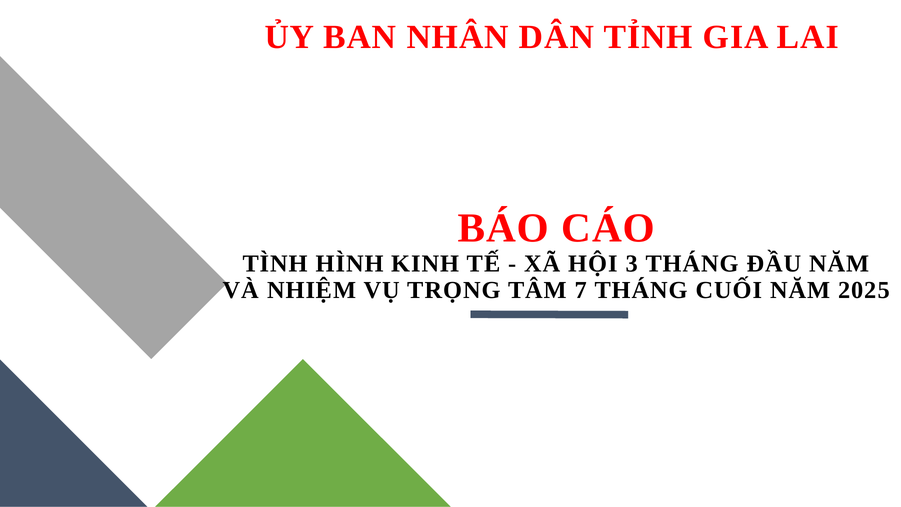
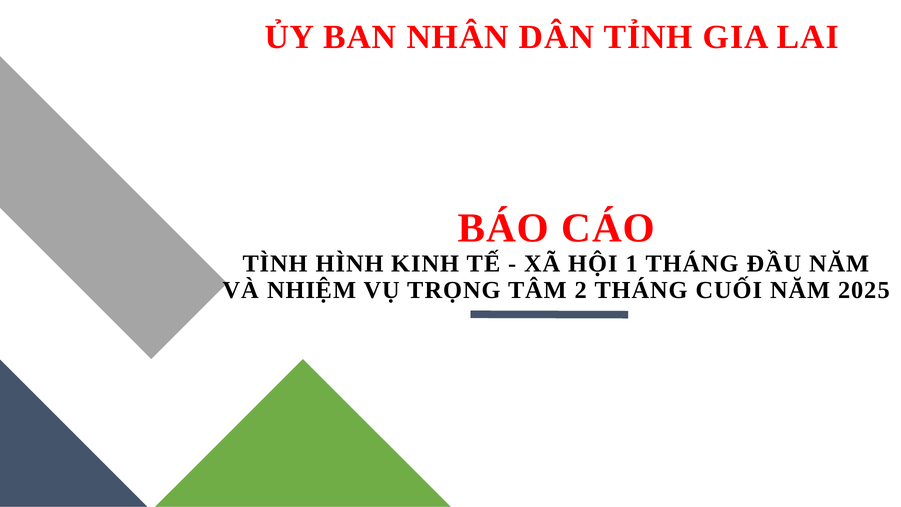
3: 3 -> 1
7: 7 -> 2
